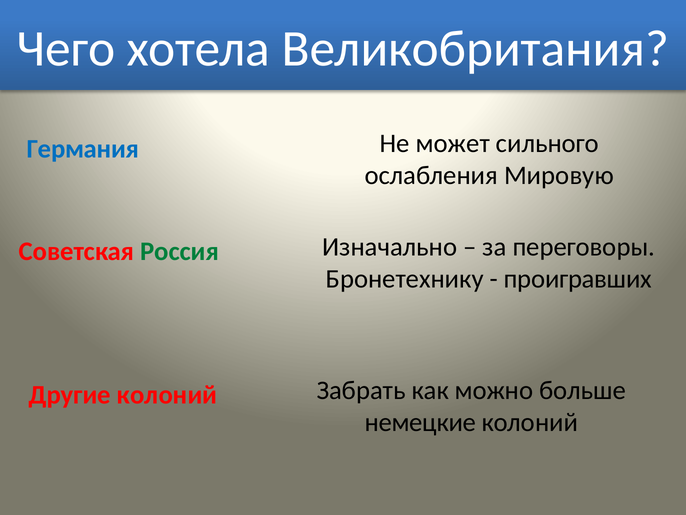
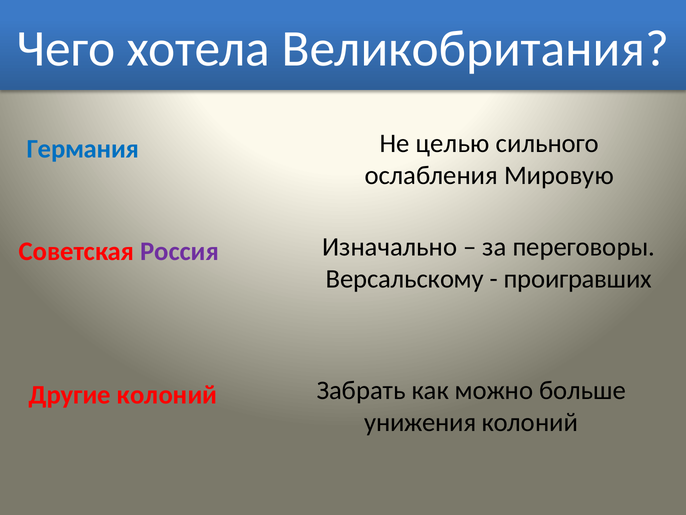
может: может -> целью
Россия colour: green -> purple
Бронетехнику: Бронетехнику -> Версальскому
немецкие: немецкие -> унижения
